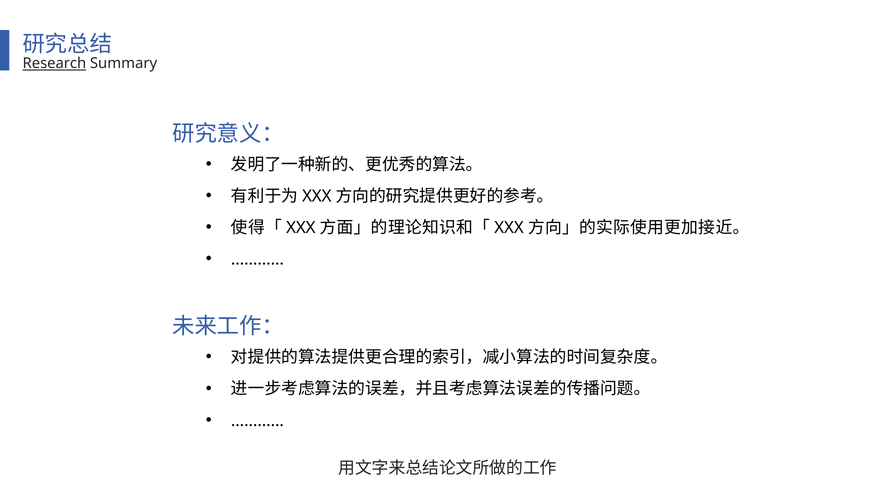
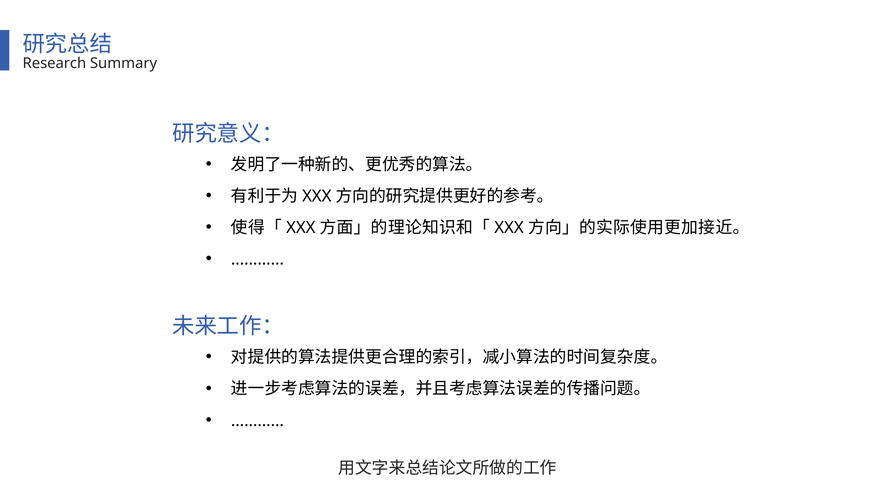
Research underline: present -> none
